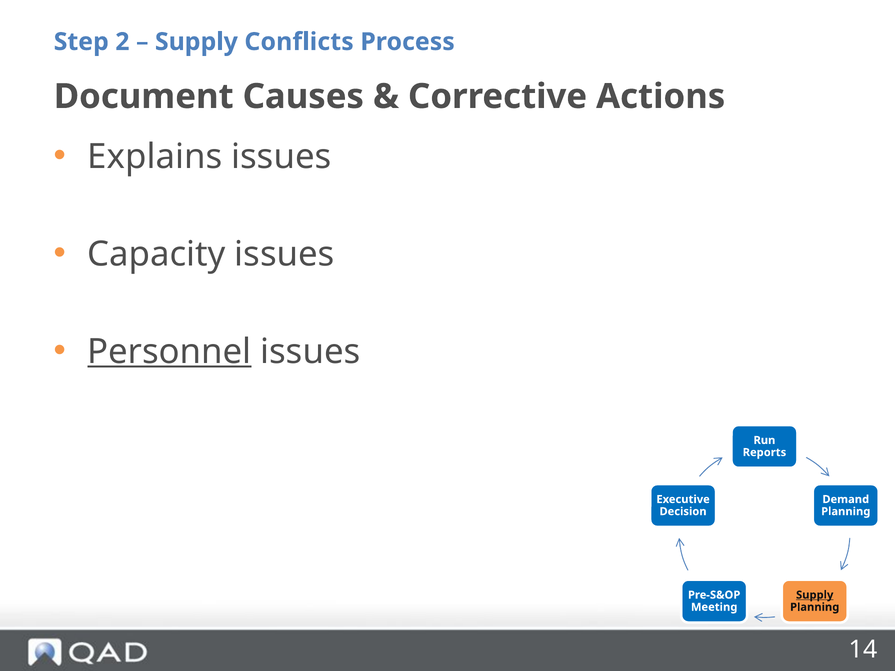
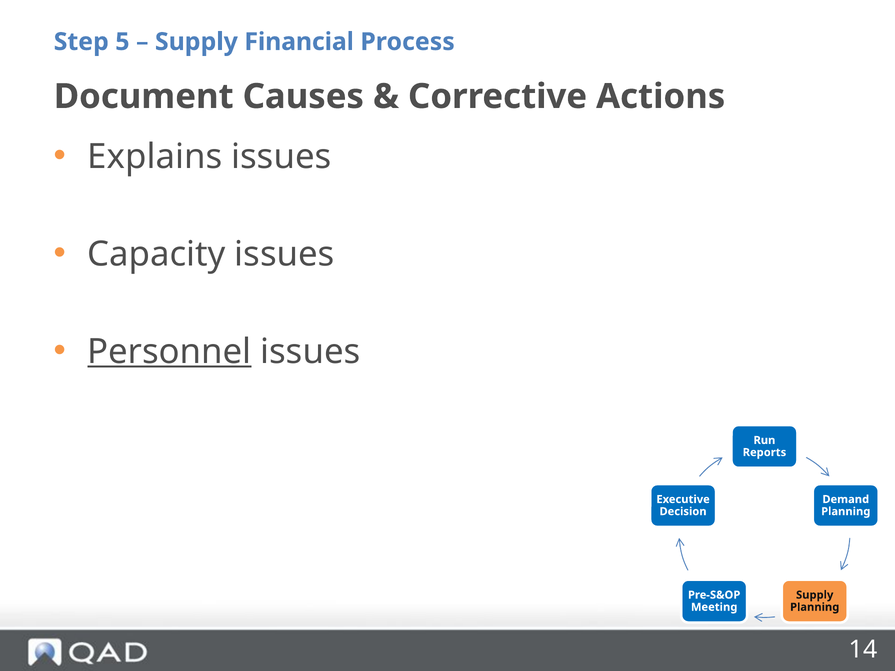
2: 2 -> 5
Conflicts: Conflicts -> Financial
Supply at (815, 595) underline: present -> none
